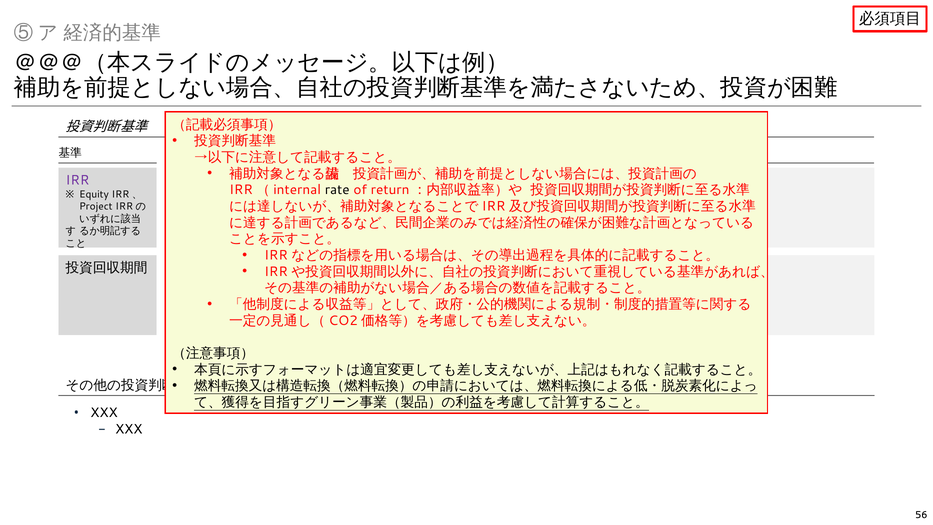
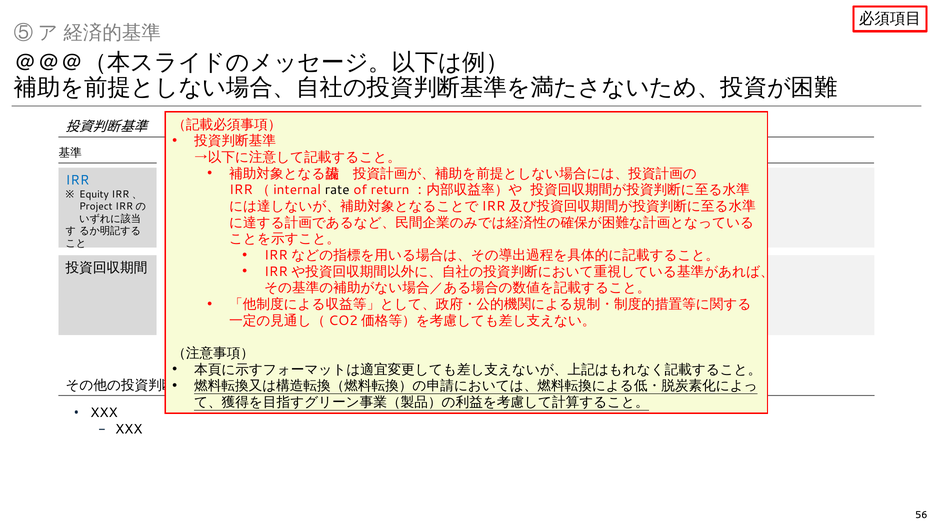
IRR colour: purple -> blue
